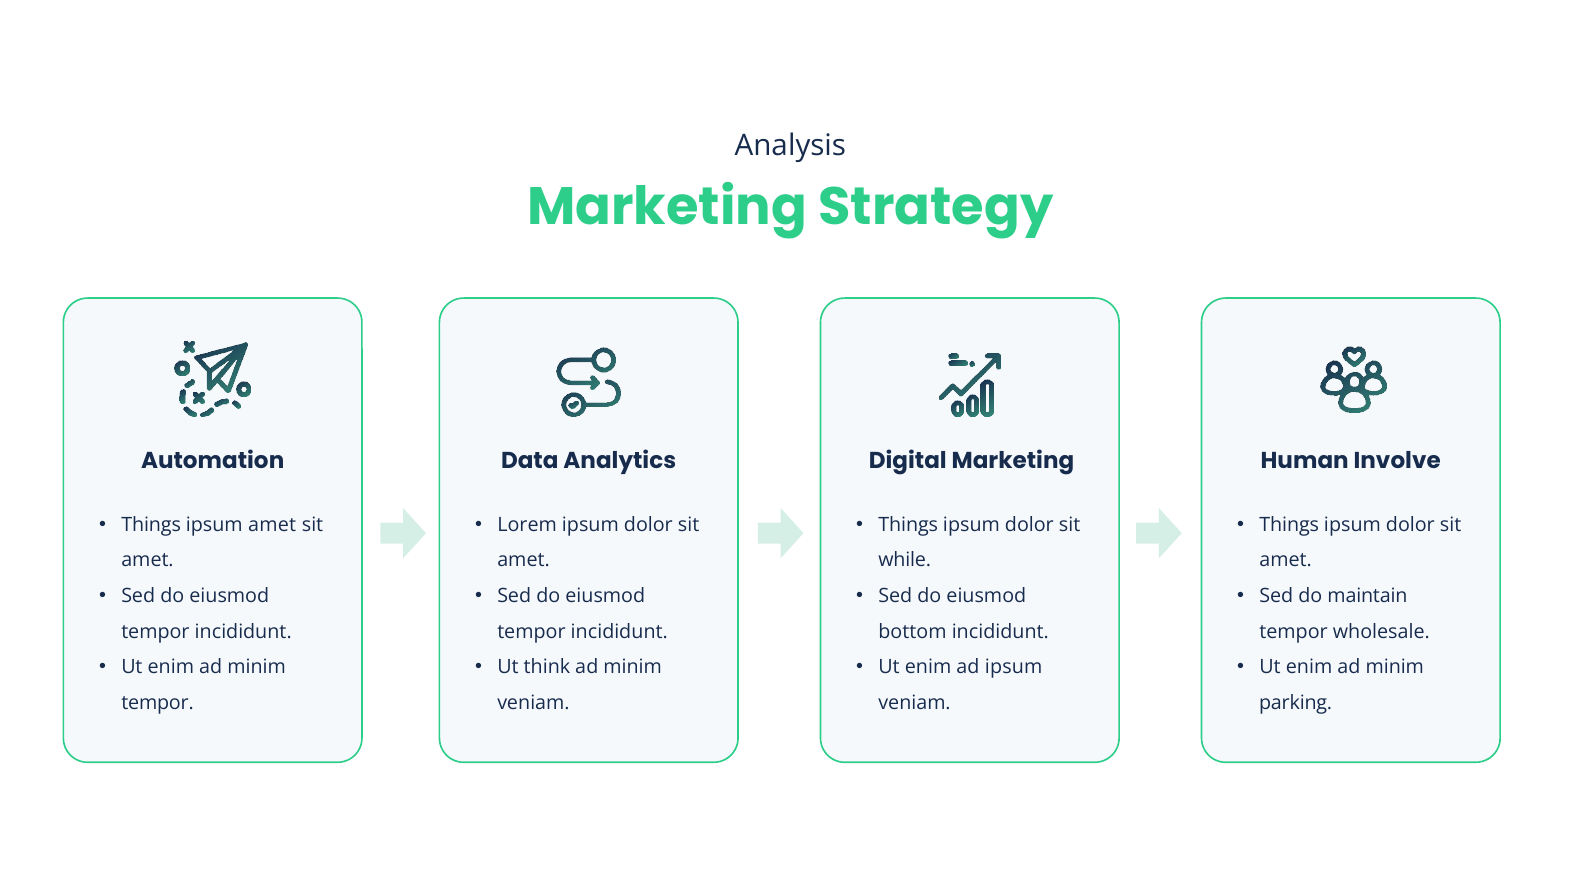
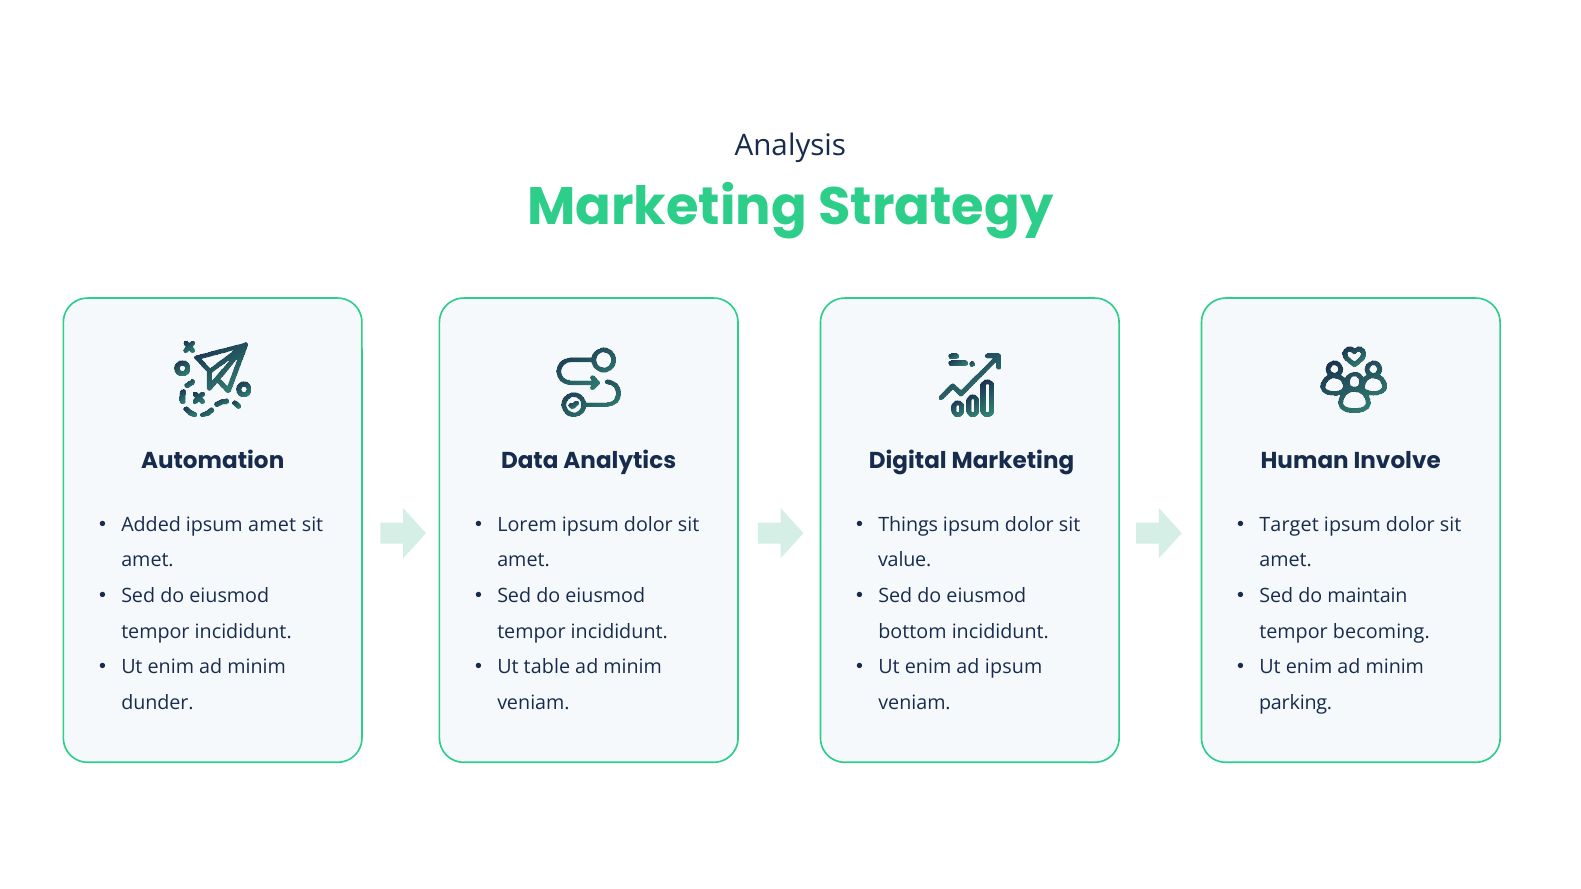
Things at (151, 525): Things -> Added
Things at (1289, 525): Things -> Target
while: while -> value
wholesale: wholesale -> becoming
think: think -> table
tempor at (158, 703): tempor -> dunder
